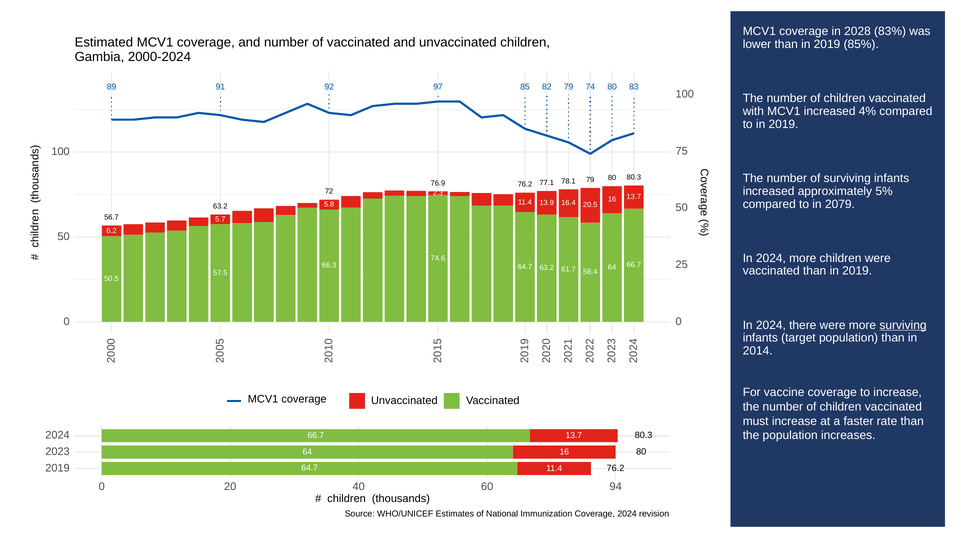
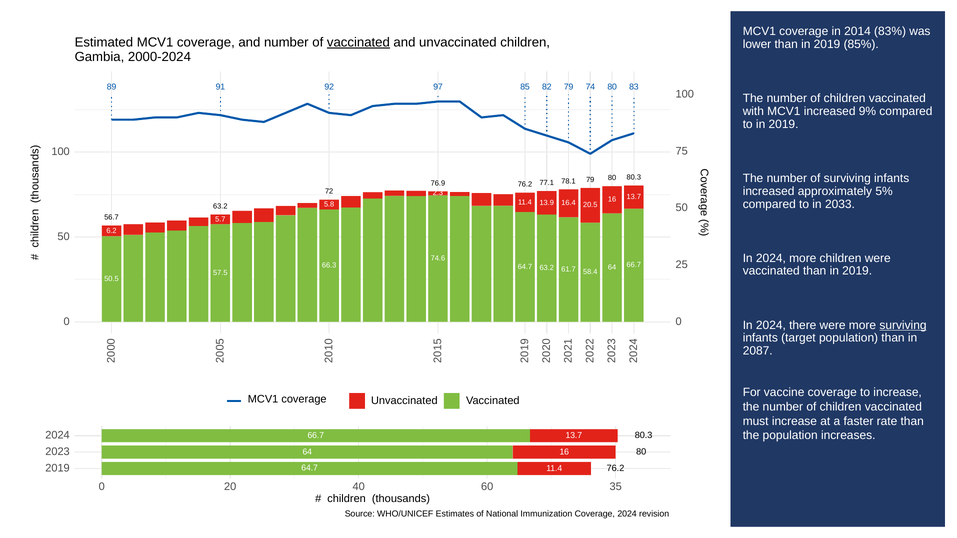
2028: 2028 -> 2014
vaccinated at (358, 42) underline: none -> present
4%: 4% -> 9%
2079: 2079 -> 2033
2014: 2014 -> 2087
94: 94 -> 35
